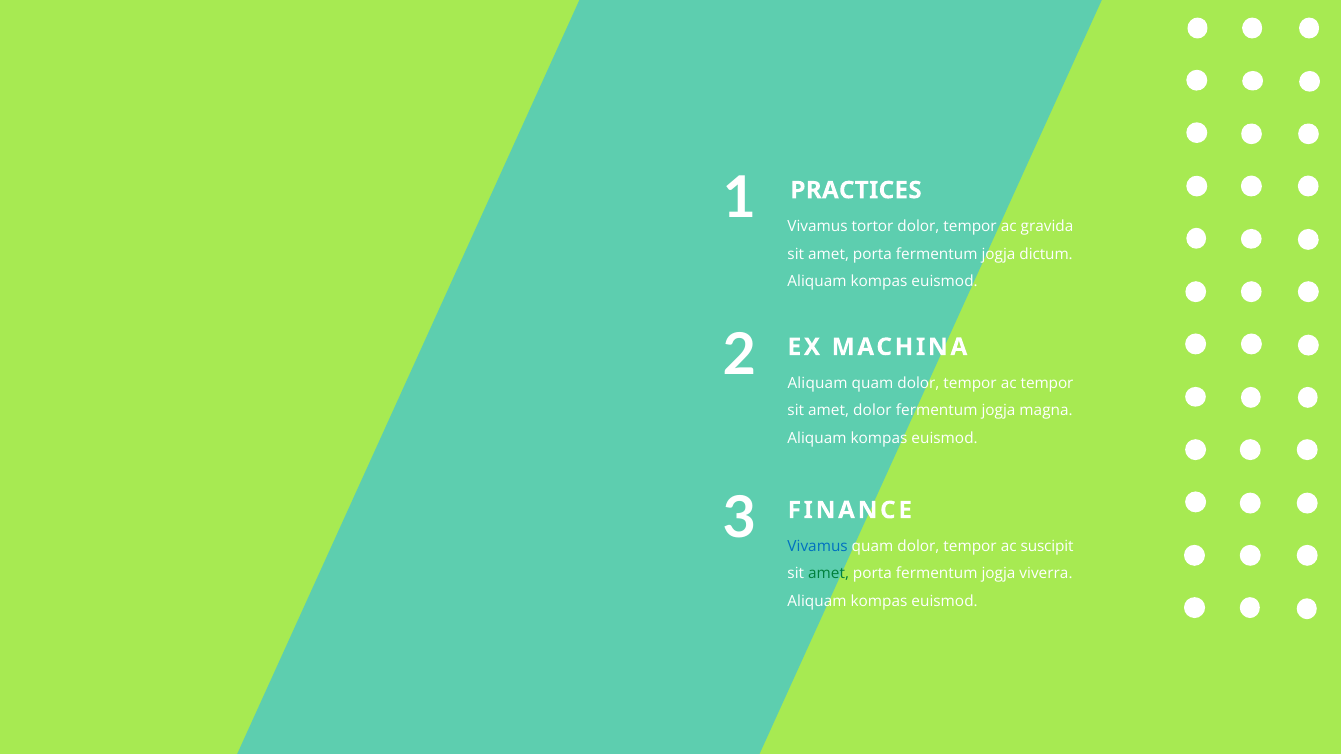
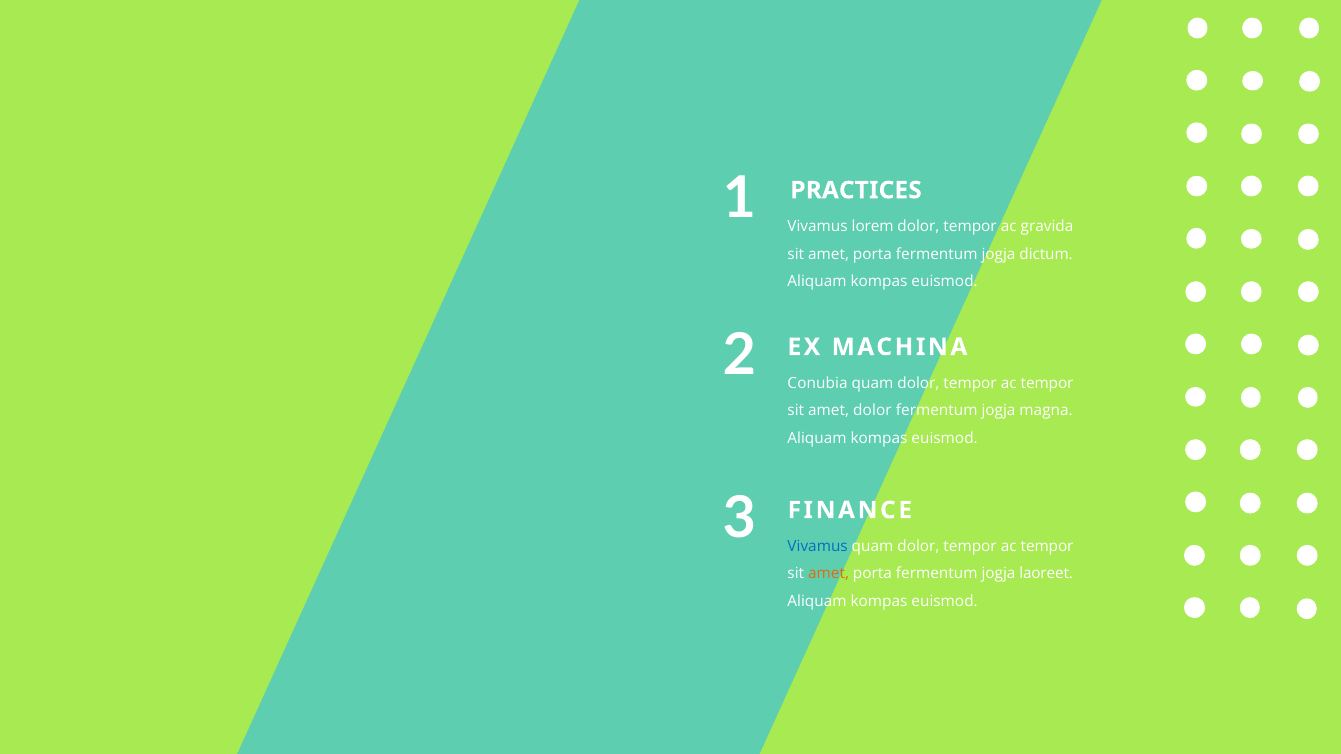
tortor: tortor -> lorem
Aliquam at (818, 383): Aliquam -> Conubia
suscipit at (1047, 546): suscipit -> tempor
amet at (829, 574) colour: green -> orange
viverra: viverra -> laoreet
